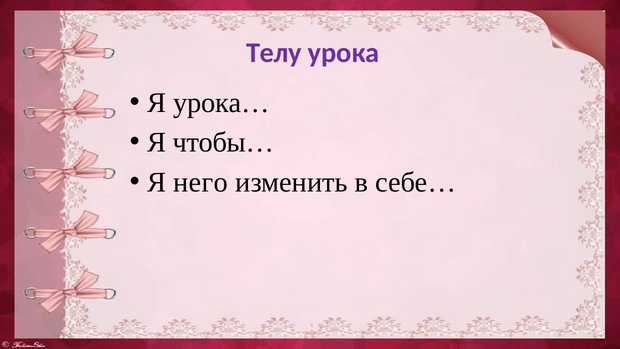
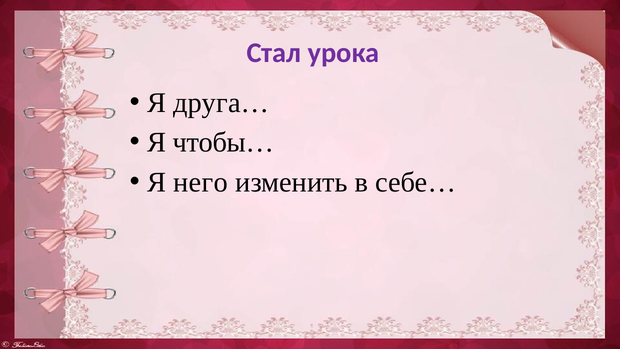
Телу: Телу -> Стал
урока…: урока… -> друга…
